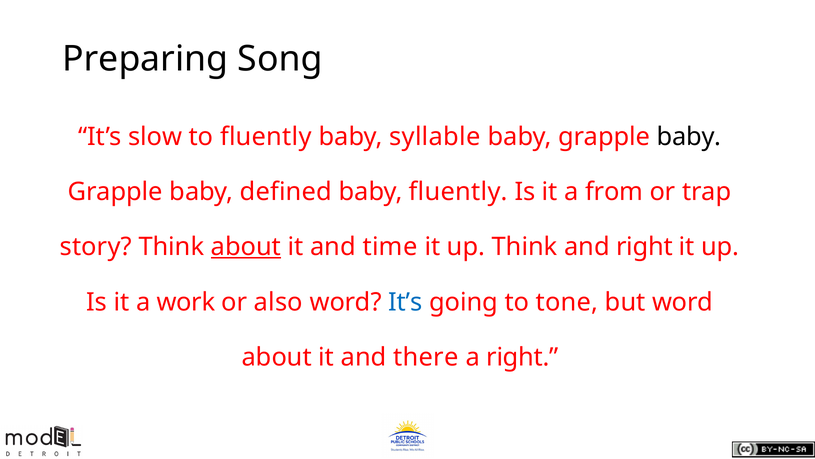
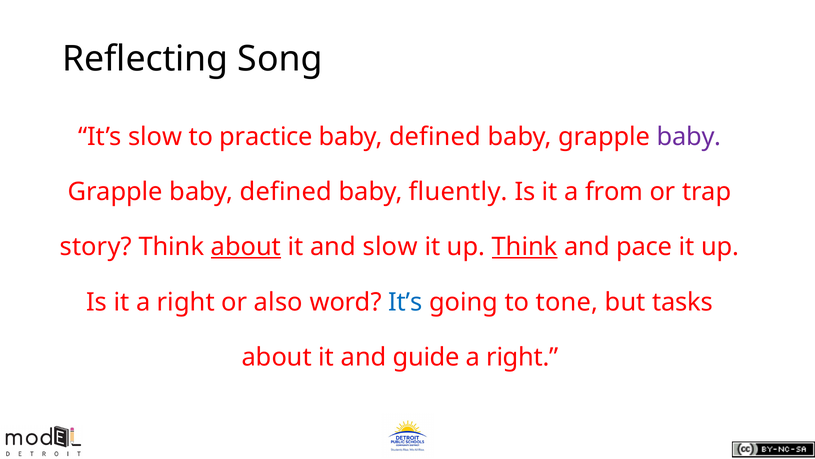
Preparing: Preparing -> Reflecting
to fluently: fluently -> practice
syllable at (435, 137): syllable -> defined
baby at (689, 137) colour: black -> purple
and time: time -> slow
Think at (525, 247) underline: none -> present
and right: right -> pace
it a work: work -> right
but word: word -> tasks
there: there -> guide
